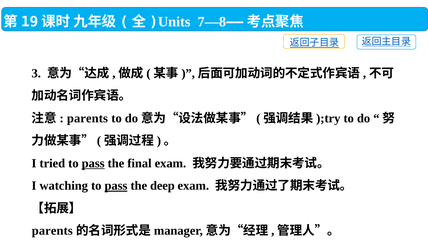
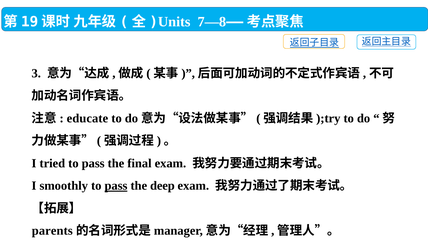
parents at (87, 118): parents -> educate
pass at (93, 163) underline: present -> none
watching: watching -> smoothly
